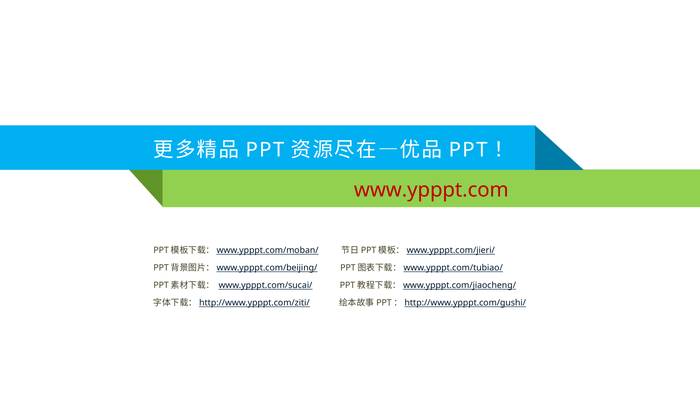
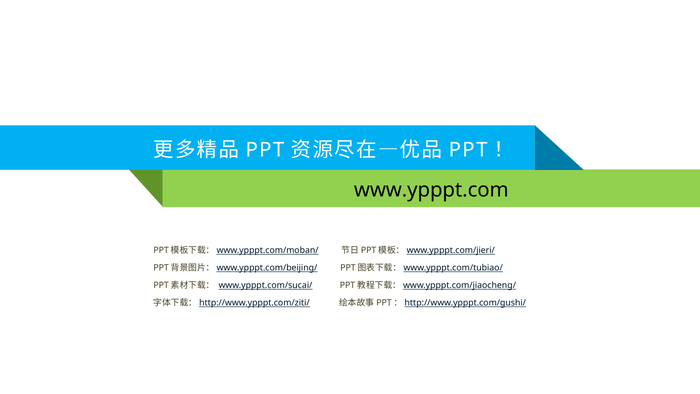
www.ypppt.com colour: red -> black
